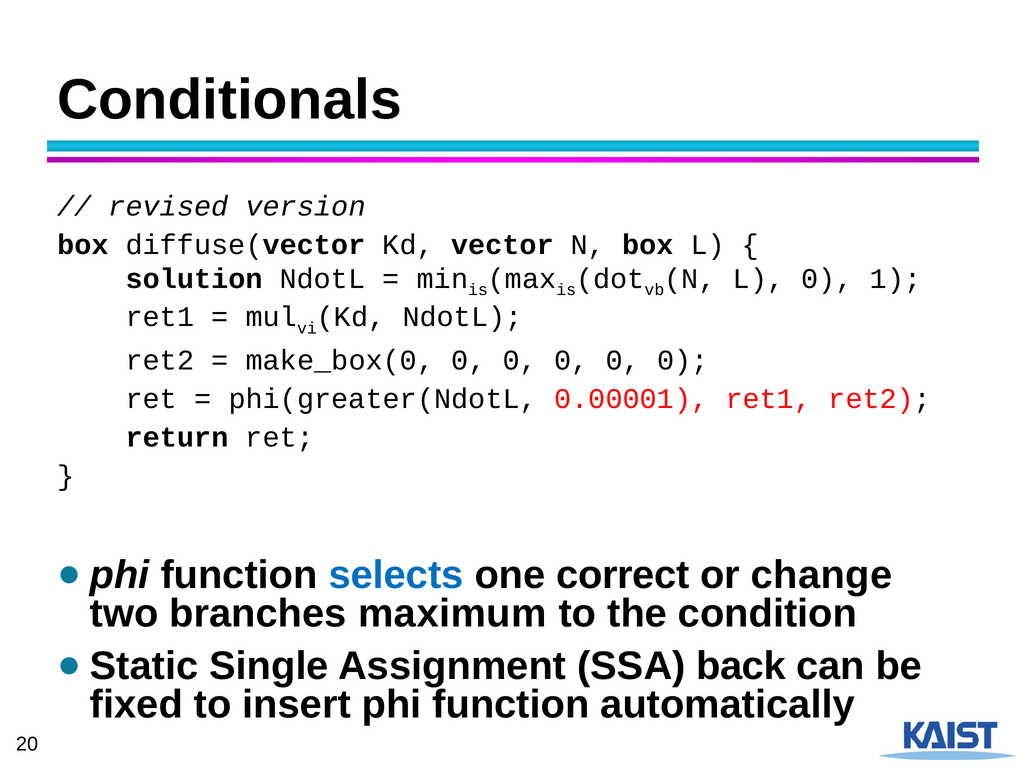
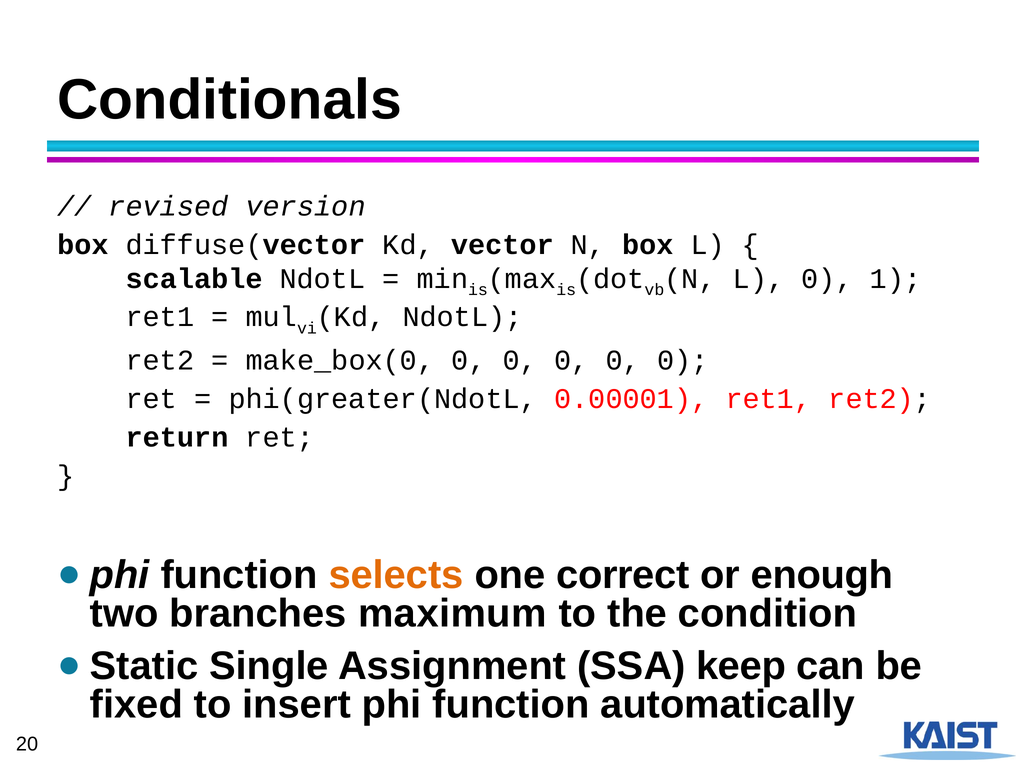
solution: solution -> scalable
selects colour: blue -> orange
change: change -> enough
back: back -> keep
